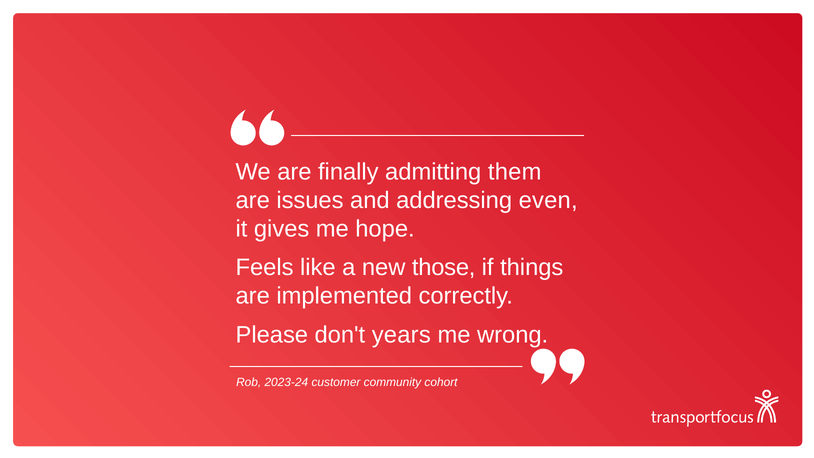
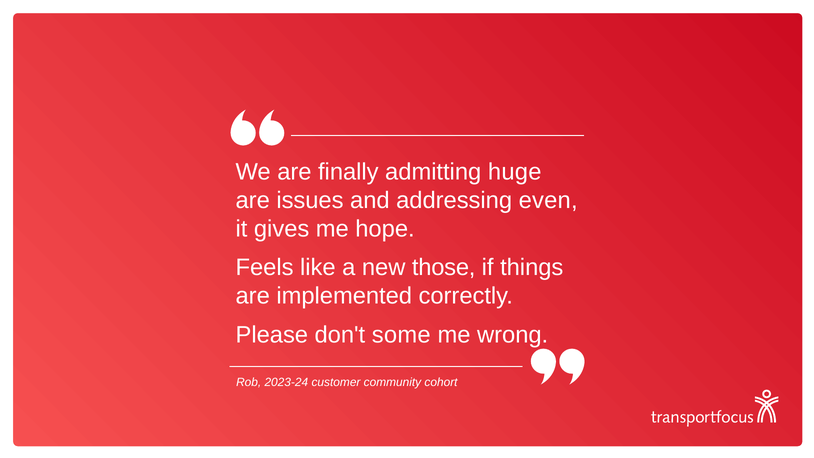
them: them -> huge
years: years -> some
